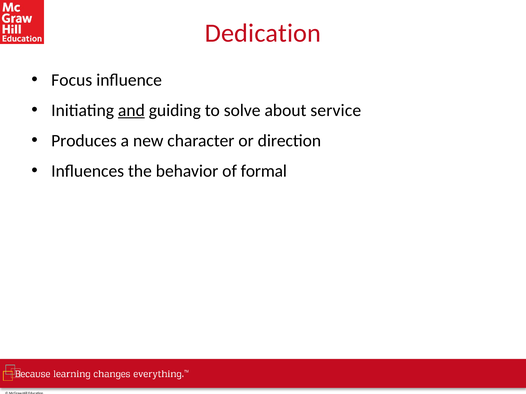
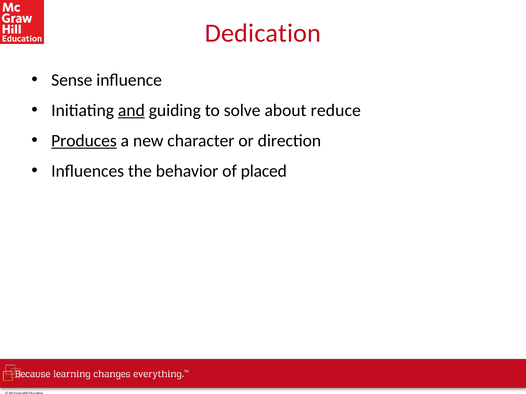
Focus: Focus -> Sense
service: service -> reduce
Produces underline: none -> present
formal: formal -> placed
